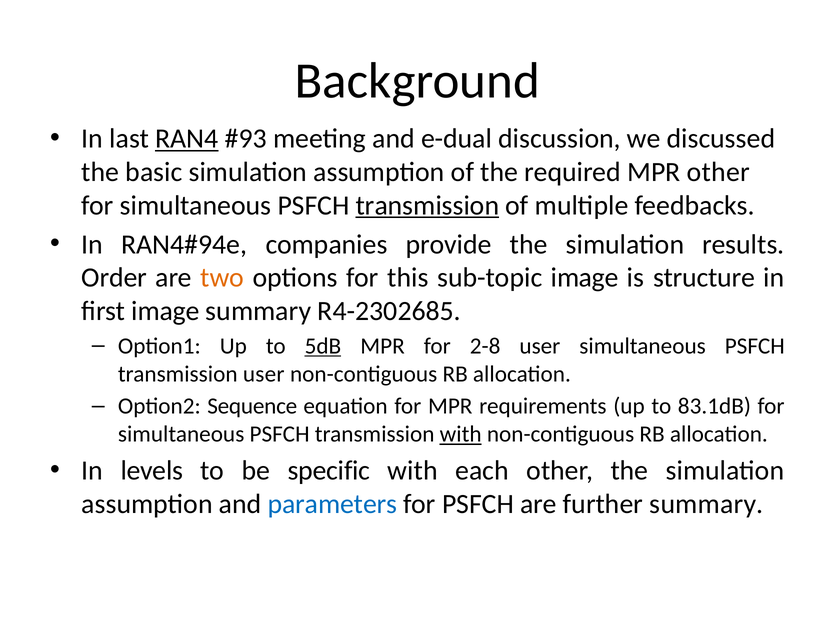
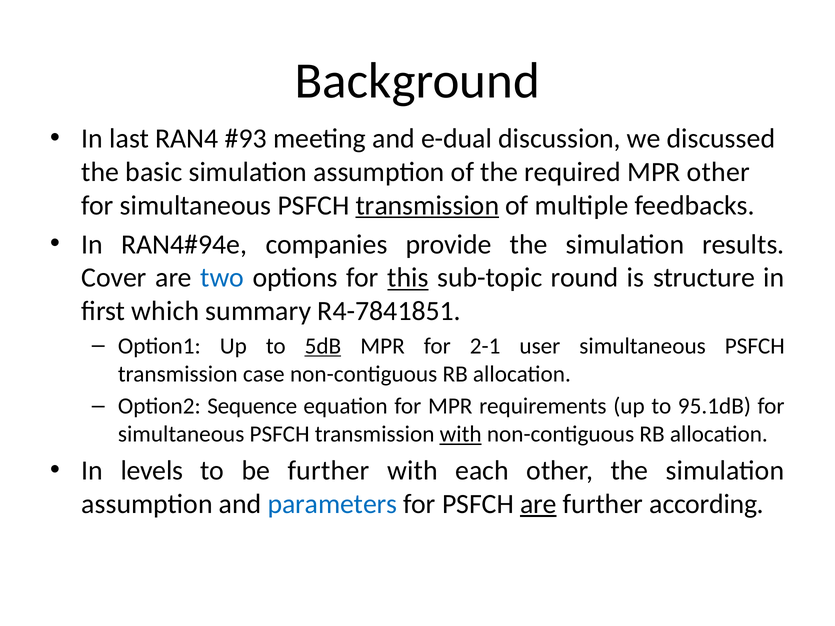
RAN4 underline: present -> none
Order: Order -> Cover
two colour: orange -> blue
this underline: none -> present
sub-topic image: image -> round
first image: image -> which
R4-2302685: R4-2302685 -> R4-7841851
2-8: 2-8 -> 2-1
transmission user: user -> case
83.1dB: 83.1dB -> 95.1dB
be specific: specific -> further
are at (539, 504) underline: none -> present
further summary: summary -> according
